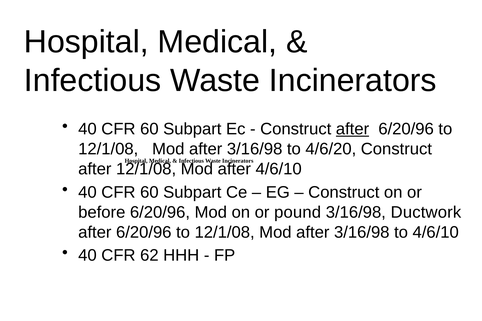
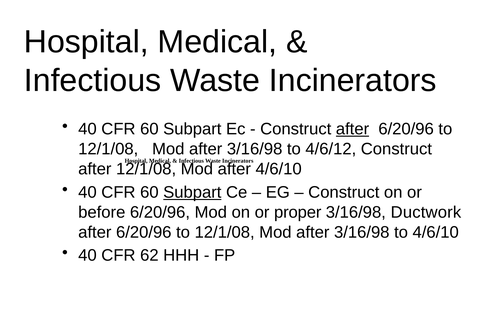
4/6/20: 4/6/20 -> 4/6/12
Subpart at (192, 192) underline: none -> present
pound: pound -> proper
